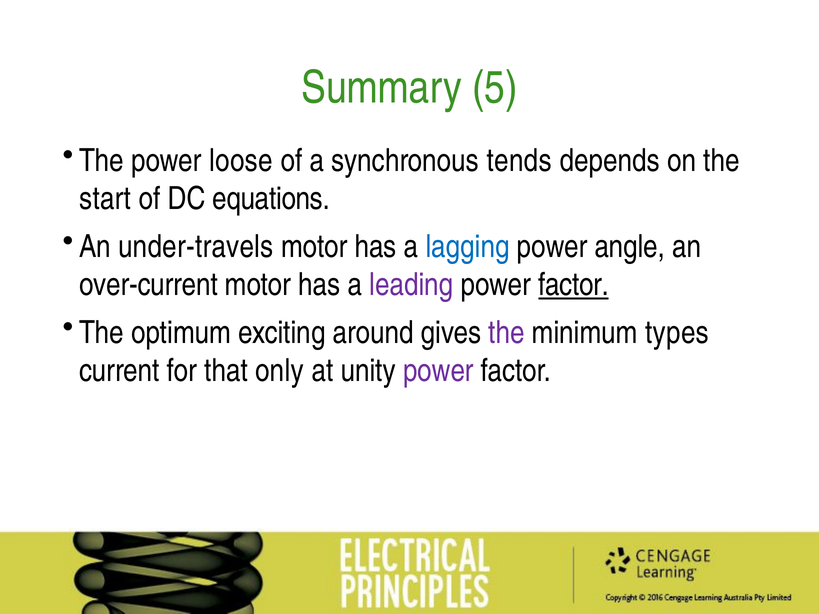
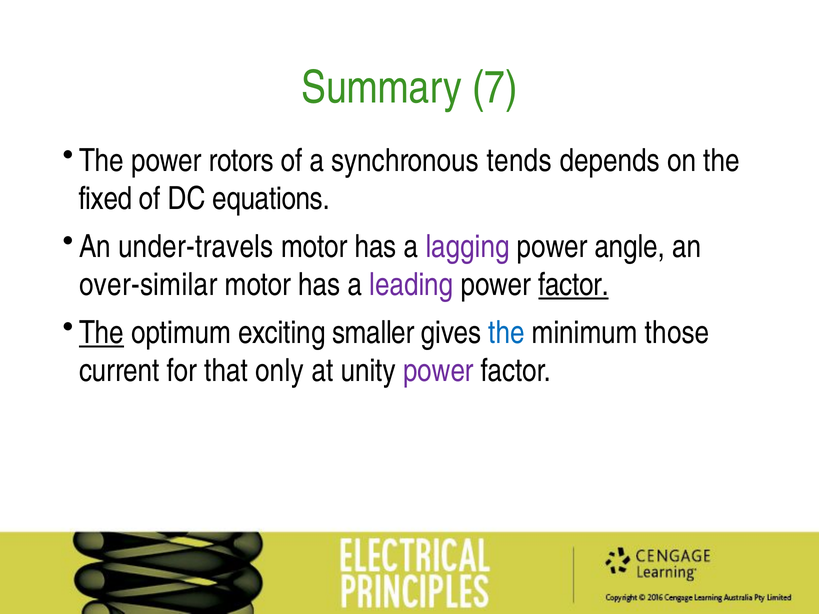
5: 5 -> 7
loose: loose -> rotors
start: start -> fixed
lagging colour: blue -> purple
over-current: over-current -> over-similar
The at (101, 333) underline: none -> present
around: around -> smaller
the at (507, 333) colour: purple -> blue
types: types -> those
